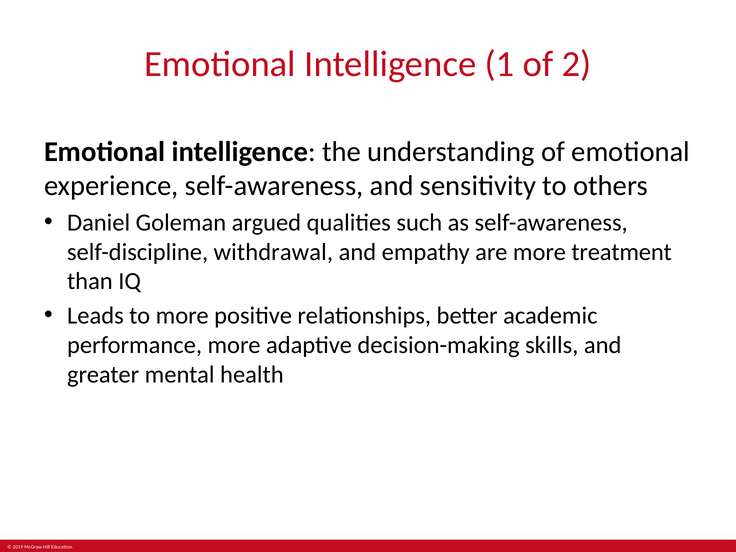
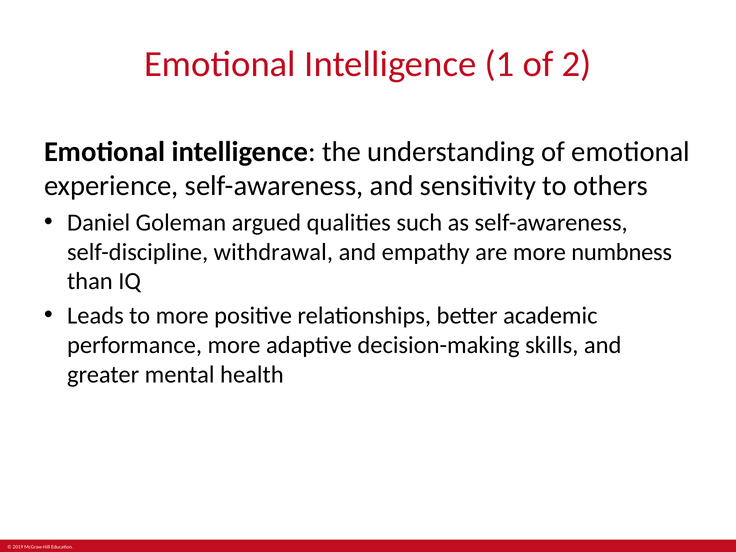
treatment: treatment -> numbness
